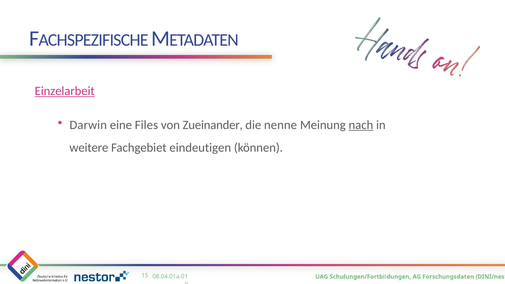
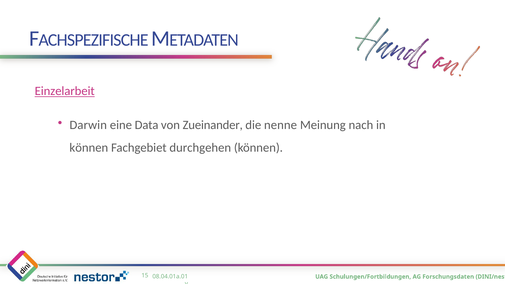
Files: Files -> Data
nach underline: present -> none
weitere at (89, 148): weitere -> können
eindeutigen: eindeutigen -> durchgehen
